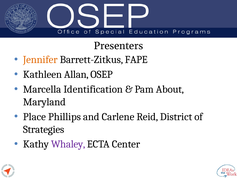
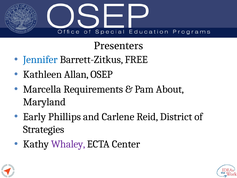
Jennifer colour: orange -> blue
FAPE: FAPE -> FREE
Identification: Identification -> Requirements
Place: Place -> Early
